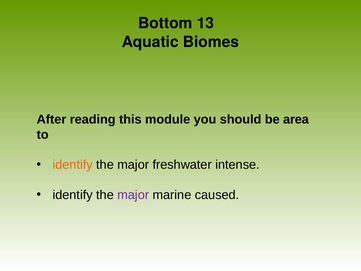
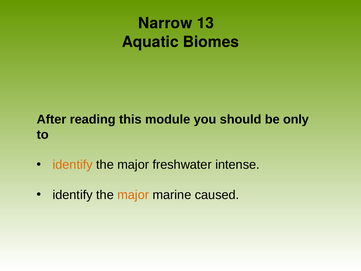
Bottom: Bottom -> Narrow
area: area -> only
major at (133, 195) colour: purple -> orange
